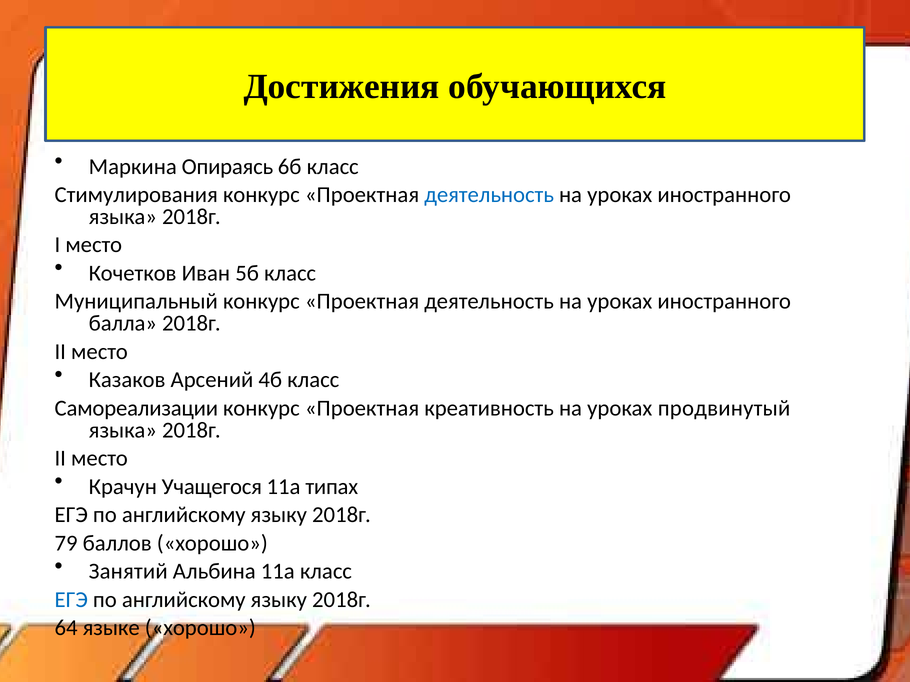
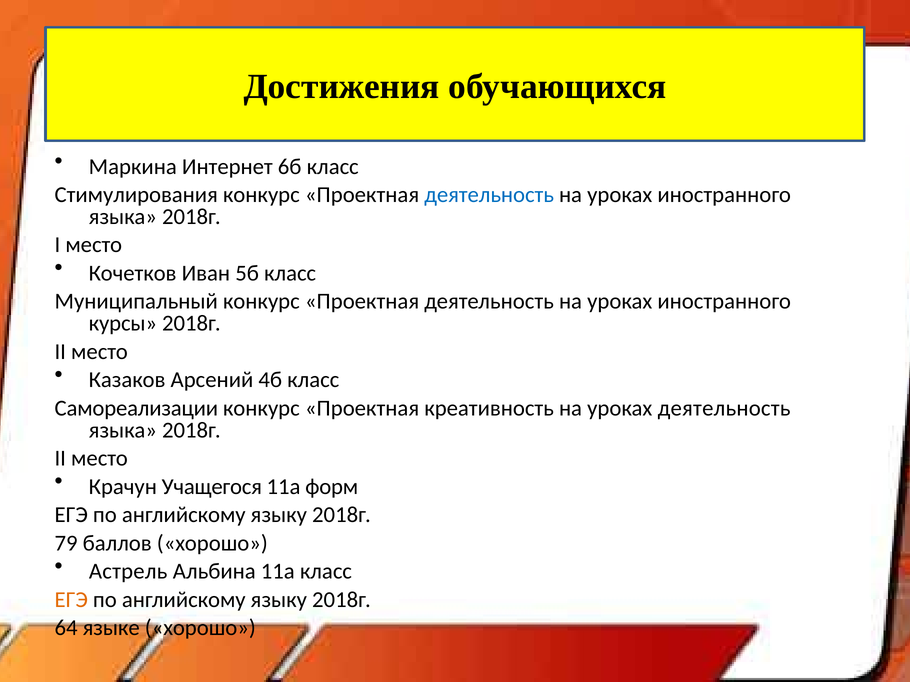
Опираясь: Опираясь -> Интернет
балла: балла -> курсы
уроках продвинутый: продвинутый -> деятельность
типах: типах -> форм
Занятий: Занятий -> Астрель
ЕГЭ at (71, 600) colour: blue -> orange
